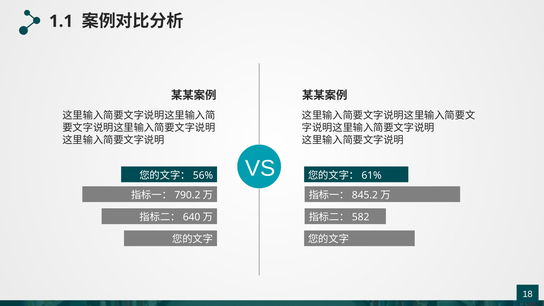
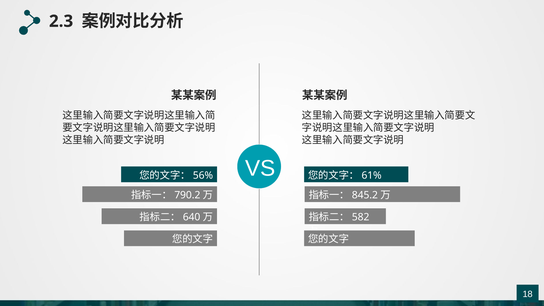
1.1: 1.1 -> 2.3
